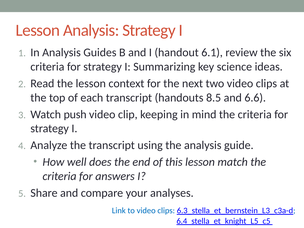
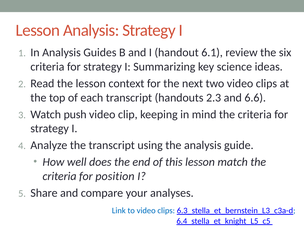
8.5: 8.5 -> 2.3
answers: answers -> position
